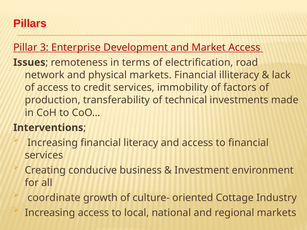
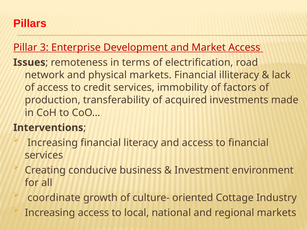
technical: technical -> acquired
